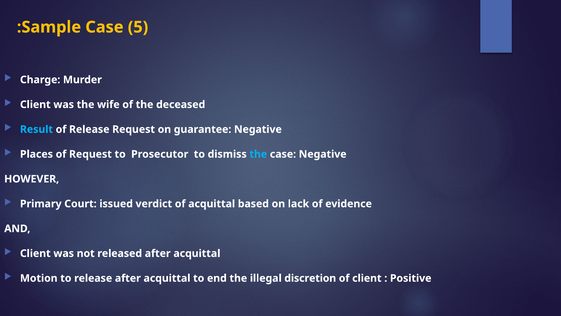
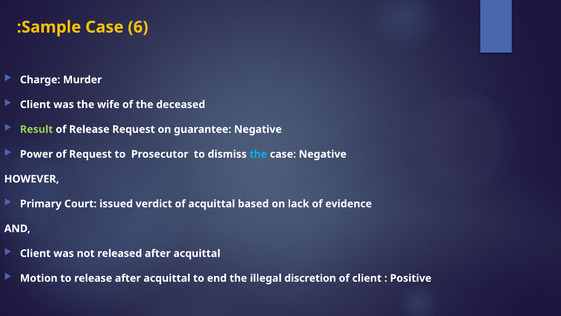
5: 5 -> 6
Result colour: light blue -> light green
Places: Places -> Power
